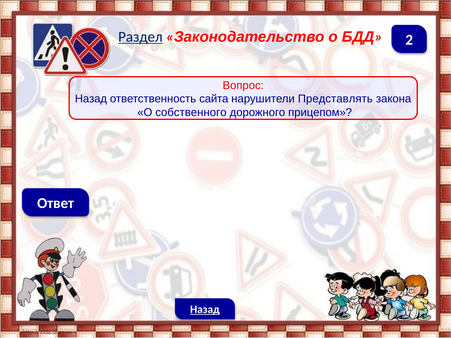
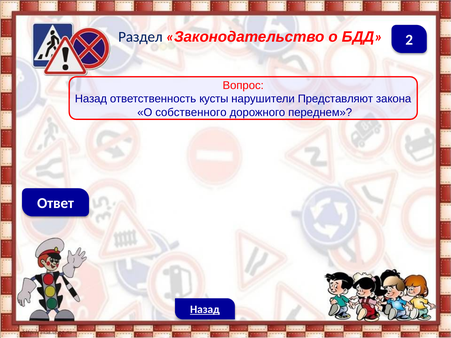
Раздел underline: present -> none
сайта: сайта -> кусты
Представлять: Представлять -> Представляют
прицепом: прицепом -> переднем
